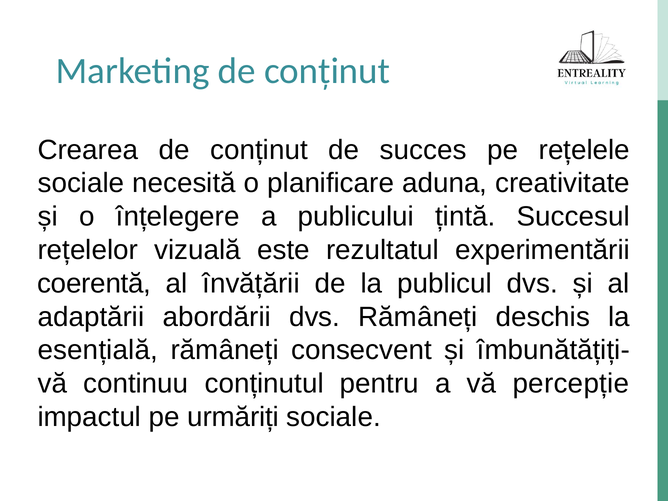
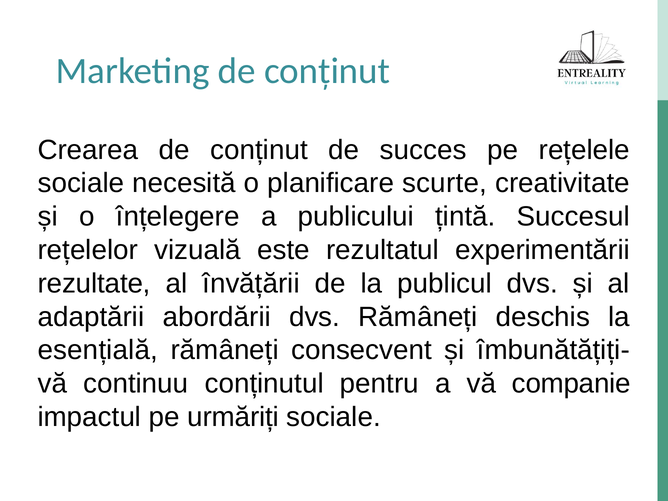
aduna: aduna -> scurte
coerentă: coerentă -> rezultate
percepție: percepție -> companie
